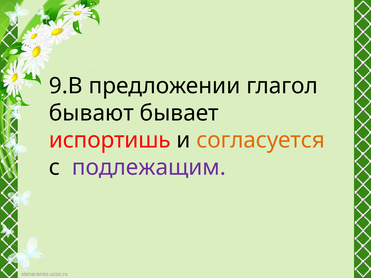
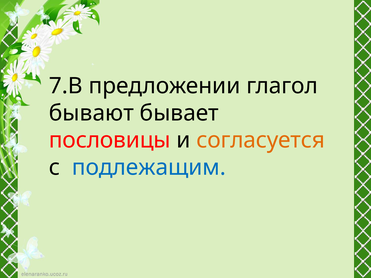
9.В: 9.В -> 7.В
испортишь: испортишь -> пословицы
подлежащим colour: purple -> blue
